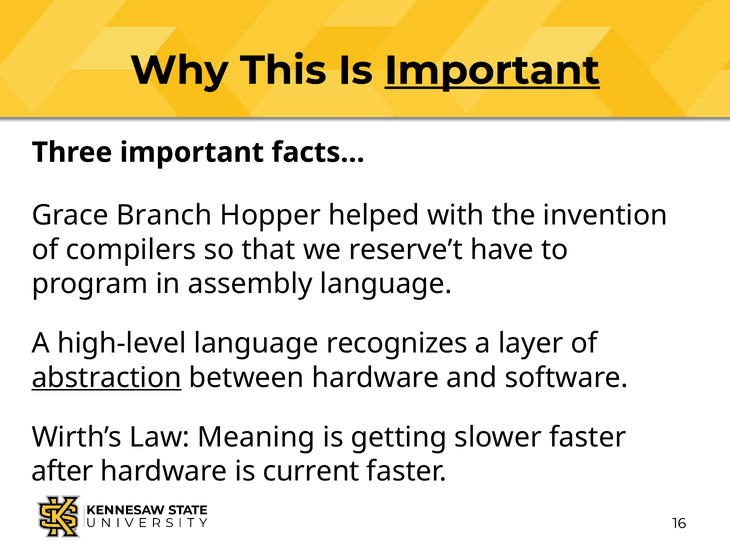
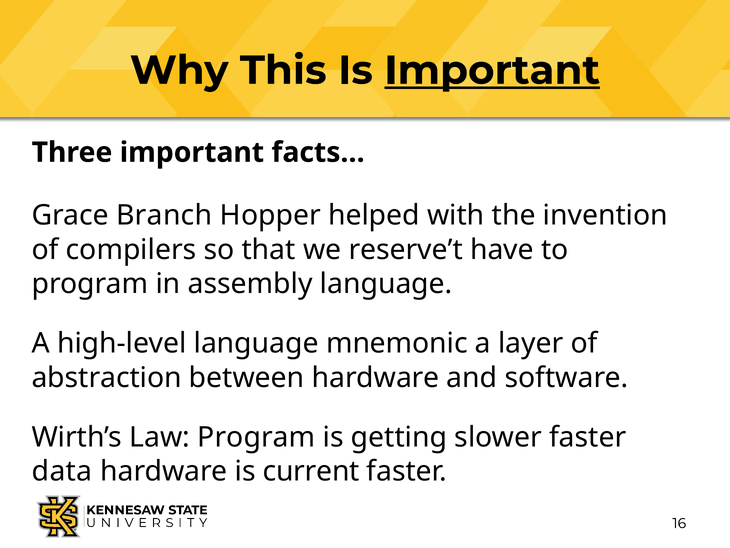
recognizes: recognizes -> mnemonic
abstraction underline: present -> none
Law Meaning: Meaning -> Program
after: after -> data
